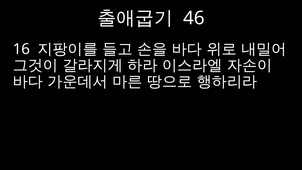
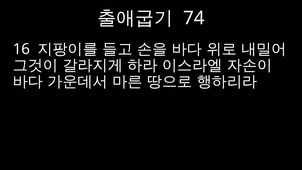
46: 46 -> 74
